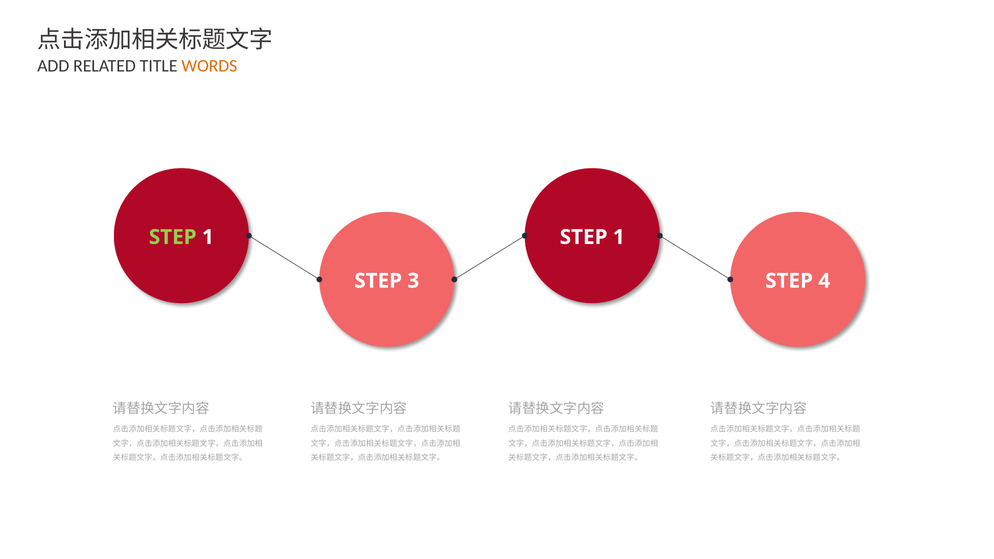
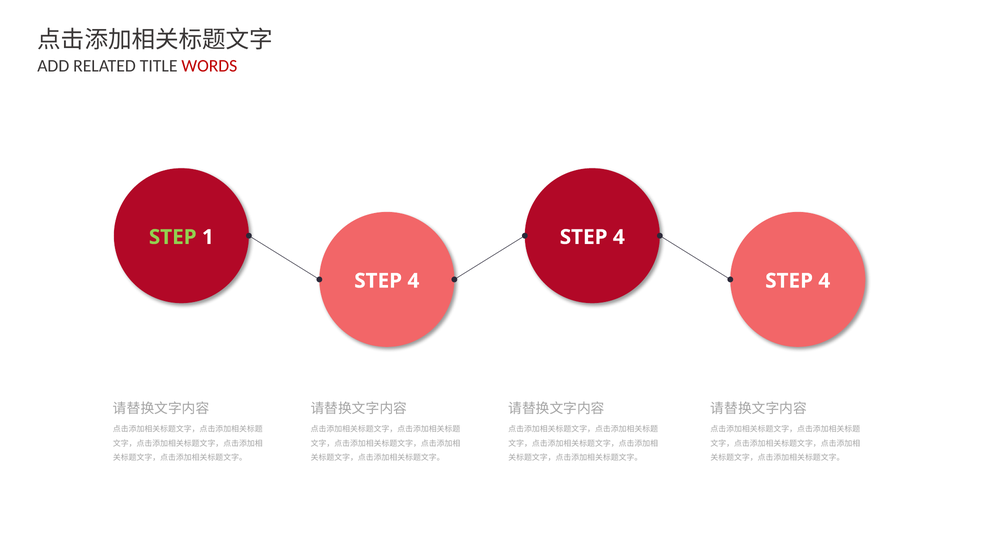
WORDS colour: orange -> red
1 at (619, 237): 1 -> 4
3 at (413, 281): 3 -> 4
